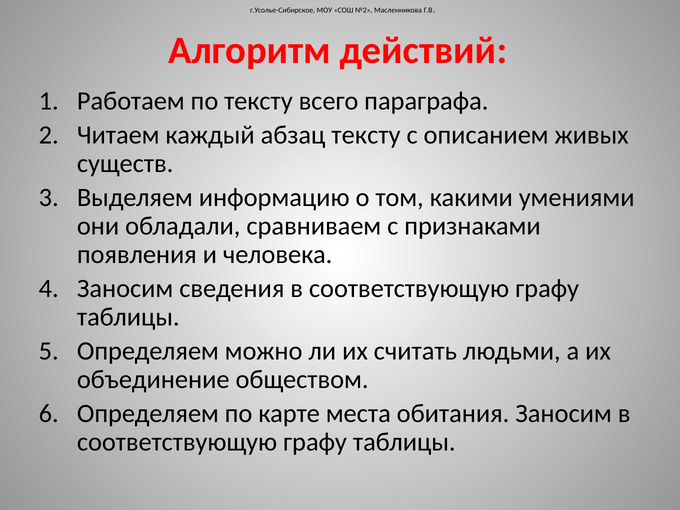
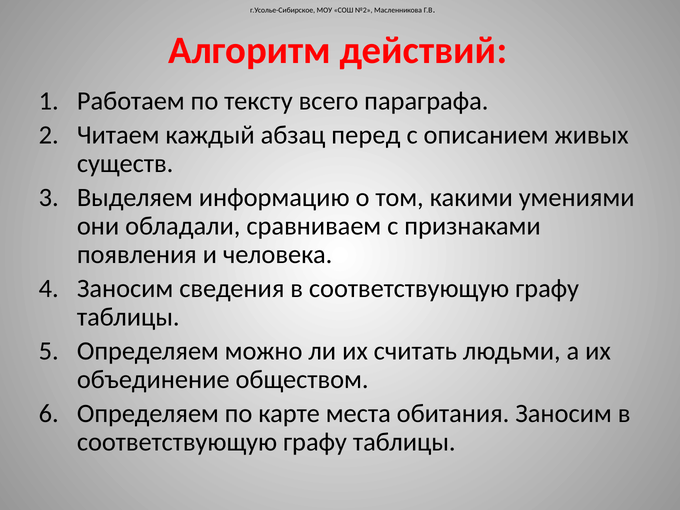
абзац тексту: тексту -> перед
